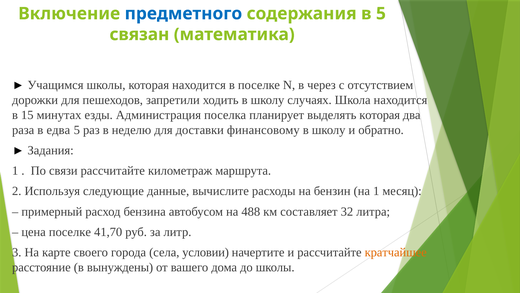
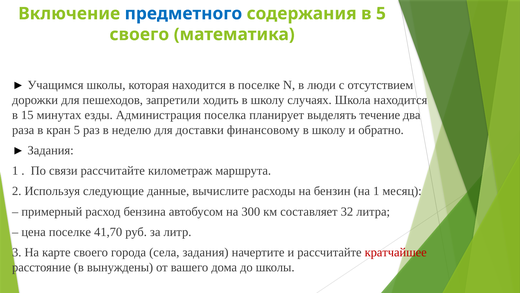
связан at (139, 34): связан -> своего
через: через -> люди
выделять которая: которая -> течение
едва: едва -> кран
488: 488 -> 300
села условии: условии -> задания
кратчайшее colour: orange -> red
